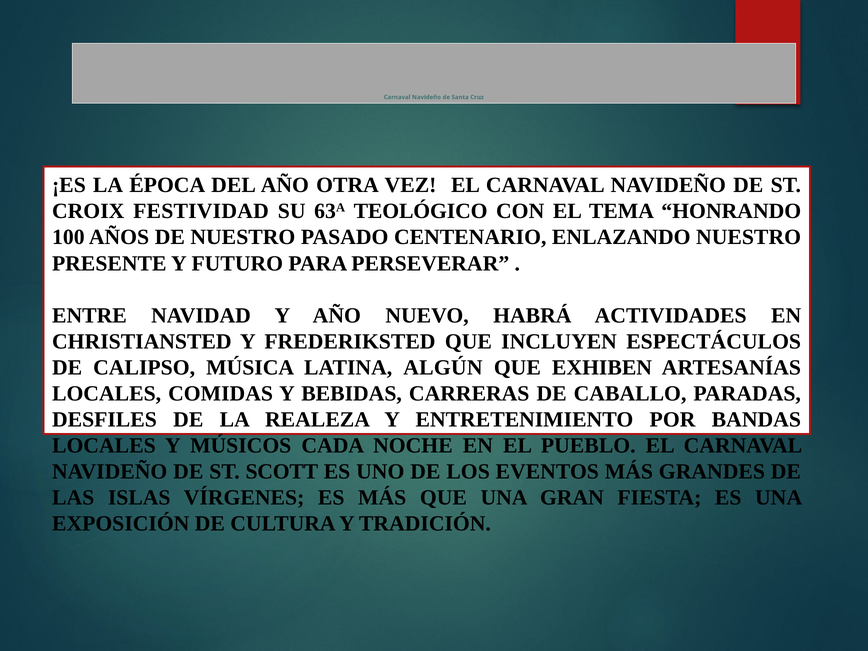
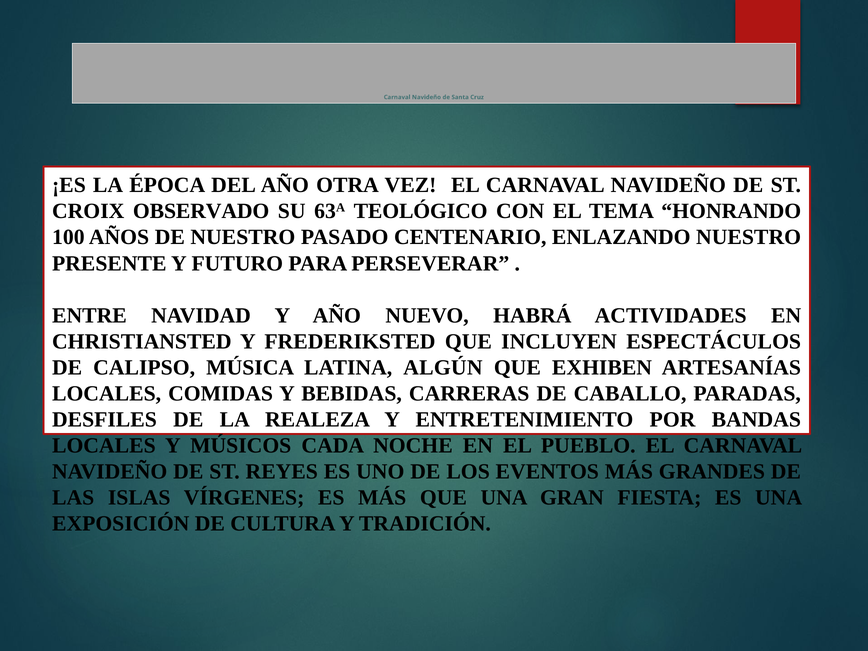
FESTIVIDAD: FESTIVIDAD -> OBSERVADO
SCOTT: SCOTT -> REYES
